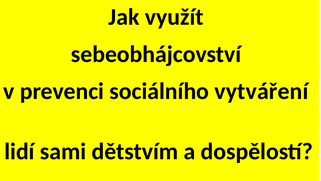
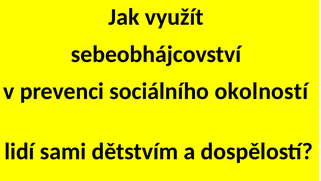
vytváření: vytváření -> okolností
